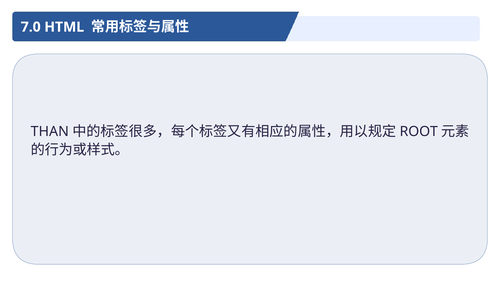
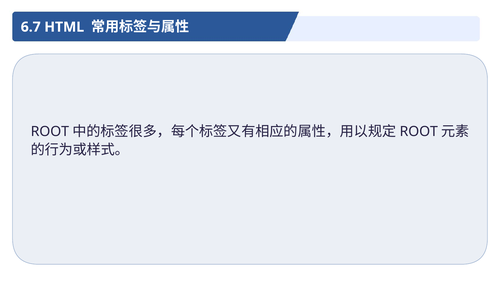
7.0: 7.0 -> 6.7
THAN at (50, 132): THAN -> ROOT
